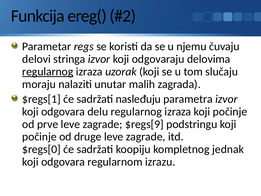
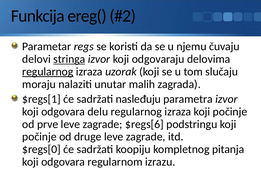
stringa underline: none -> present
$regs[9: $regs[9 -> $regs[6
jednak: jednak -> pitanja
